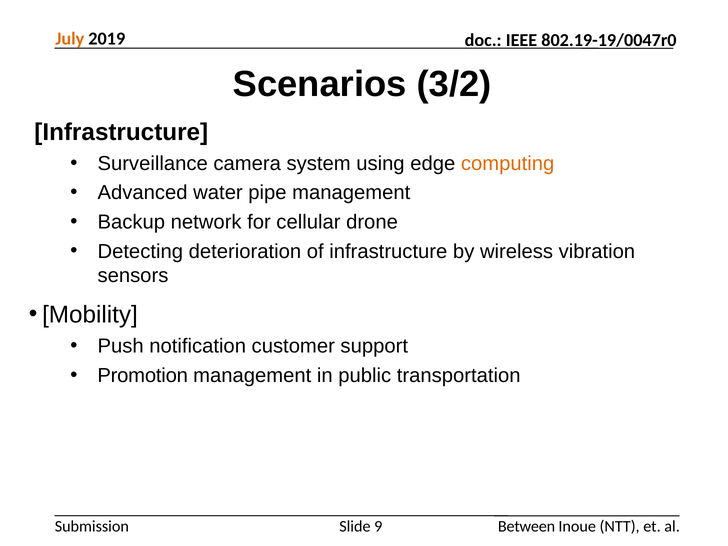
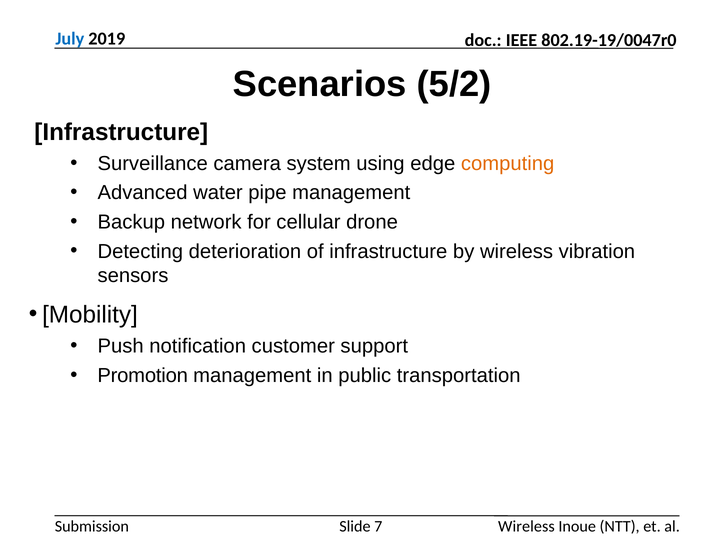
July colour: orange -> blue
3/2: 3/2 -> 5/2
9: 9 -> 7
Between at (527, 526): Between -> Wireless
